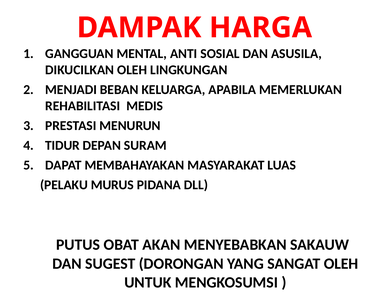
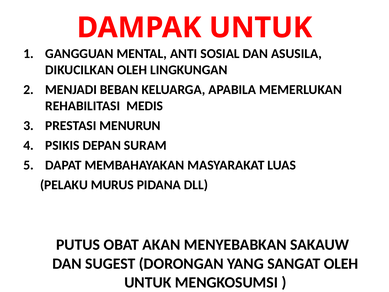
DAMPAK HARGA: HARGA -> UNTUK
TIDUR: TIDUR -> PSIKIS
